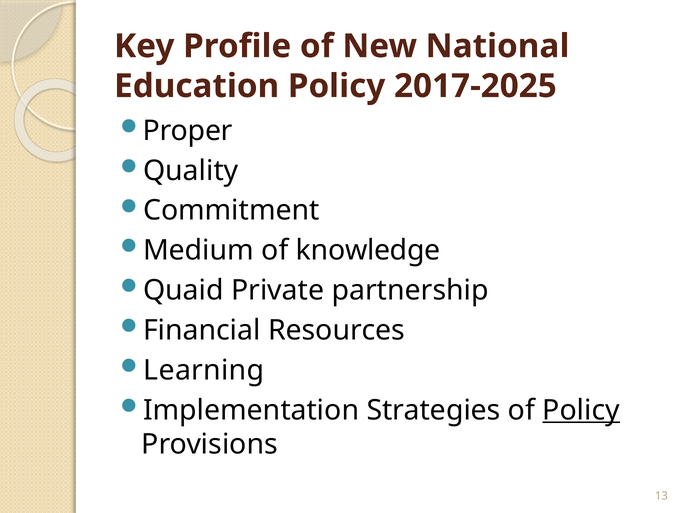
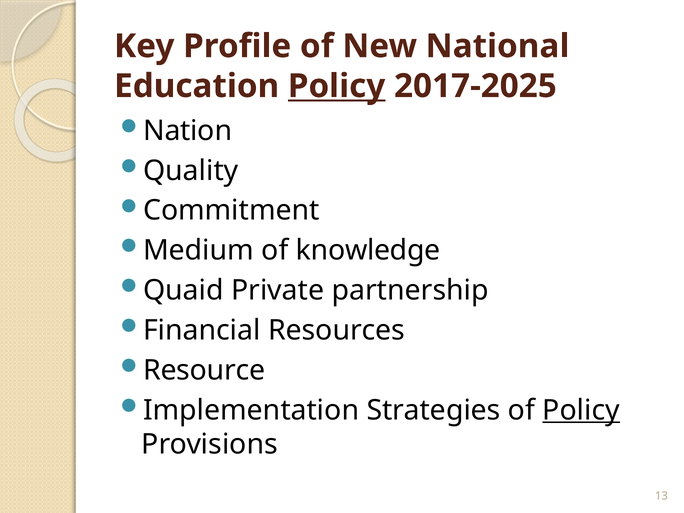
Policy at (337, 86) underline: none -> present
Proper: Proper -> Nation
Learning: Learning -> Resource
